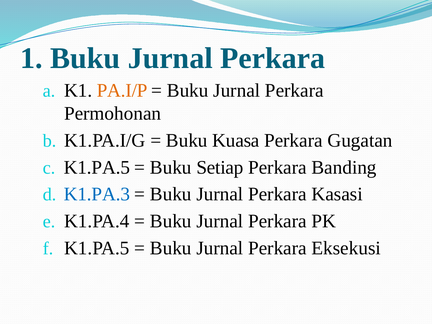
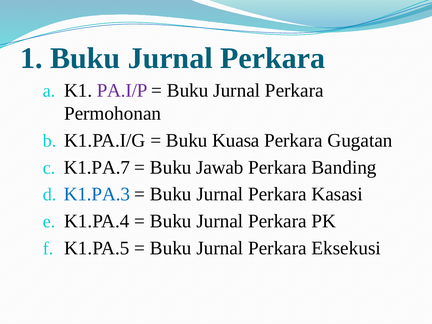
PA.I/P colour: orange -> purple
K1.PA.5 at (97, 167): K1.PA.5 -> K1.PA.7
Setiap: Setiap -> Jawab
